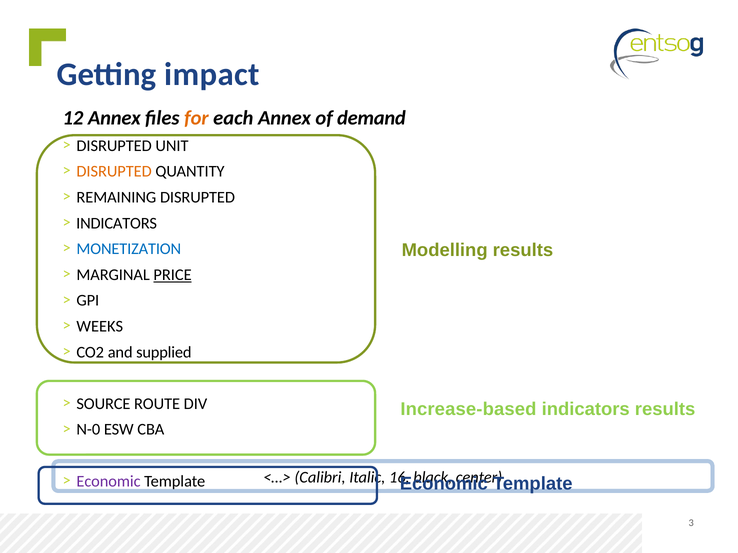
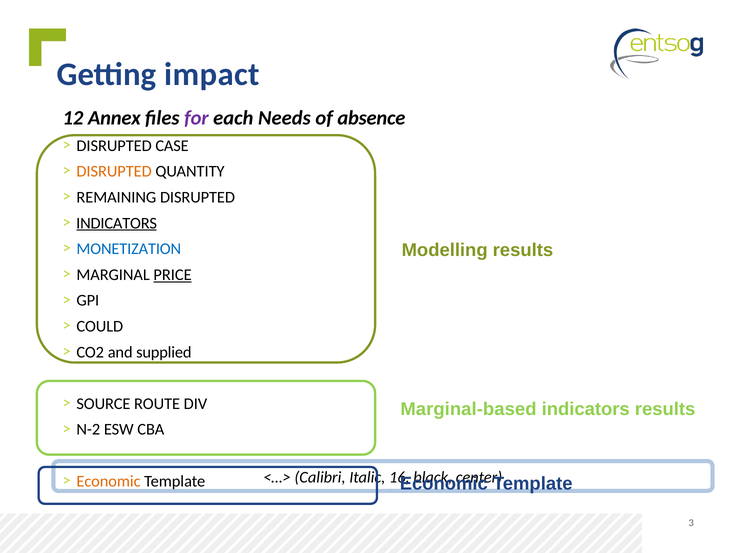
for colour: orange -> purple
each Annex: Annex -> Needs
demand: demand -> absence
UNIT: UNIT -> CASE
INDICATORS at (117, 223) underline: none -> present
WEEKS: WEEKS -> COULD
Increase-based: Increase-based -> Marginal-based
N-0: N-0 -> N-2
Economic at (109, 482) colour: purple -> orange
